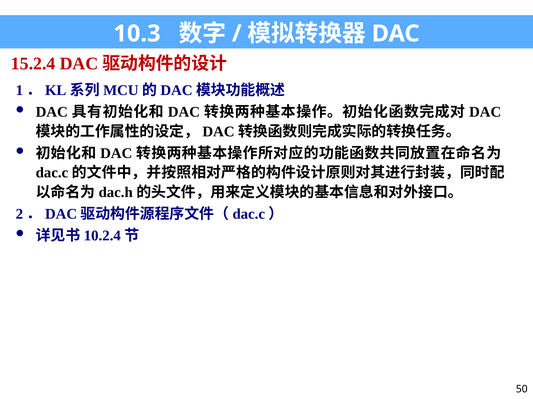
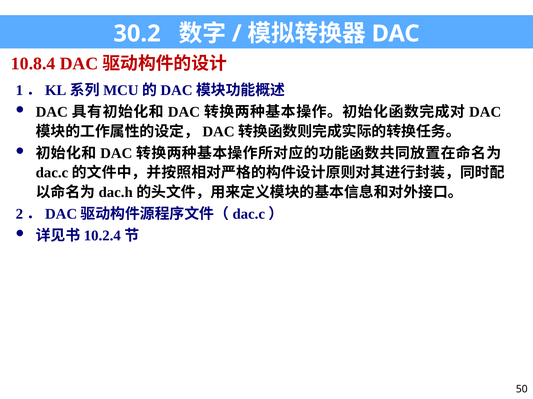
10.3: 10.3 -> 30.2
15.2.4: 15.2.4 -> 10.8.4
